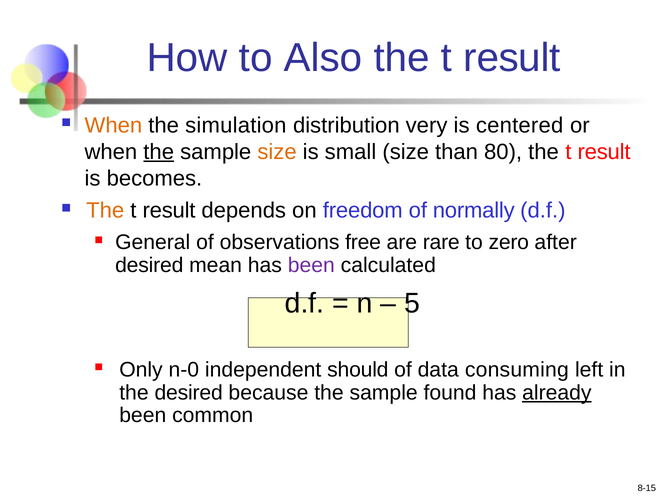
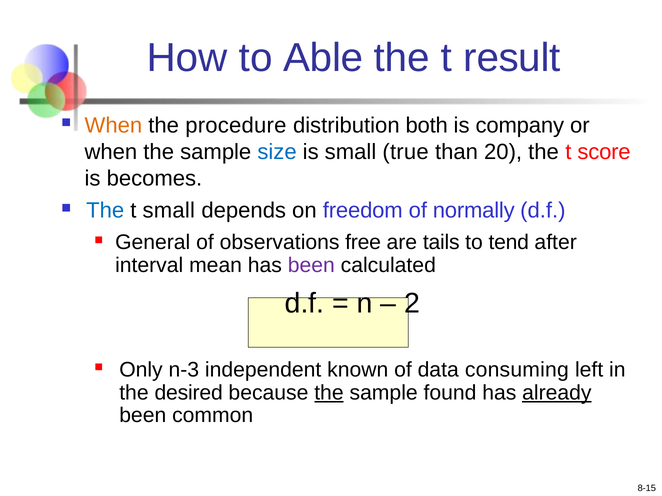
Also: Also -> Able
simulation: simulation -> procedure
very: very -> both
centered: centered -> company
the at (159, 152) underline: present -> none
size at (277, 152) colour: orange -> blue
small size: size -> true
80: 80 -> 20
result at (604, 152): result -> score
The at (105, 211) colour: orange -> blue
result at (169, 211): result -> small
rare: rare -> tails
zero: zero -> tend
desired at (149, 265): desired -> interval
5: 5 -> 2
n-0: n-0 -> n-3
should: should -> known
the at (329, 393) underline: none -> present
